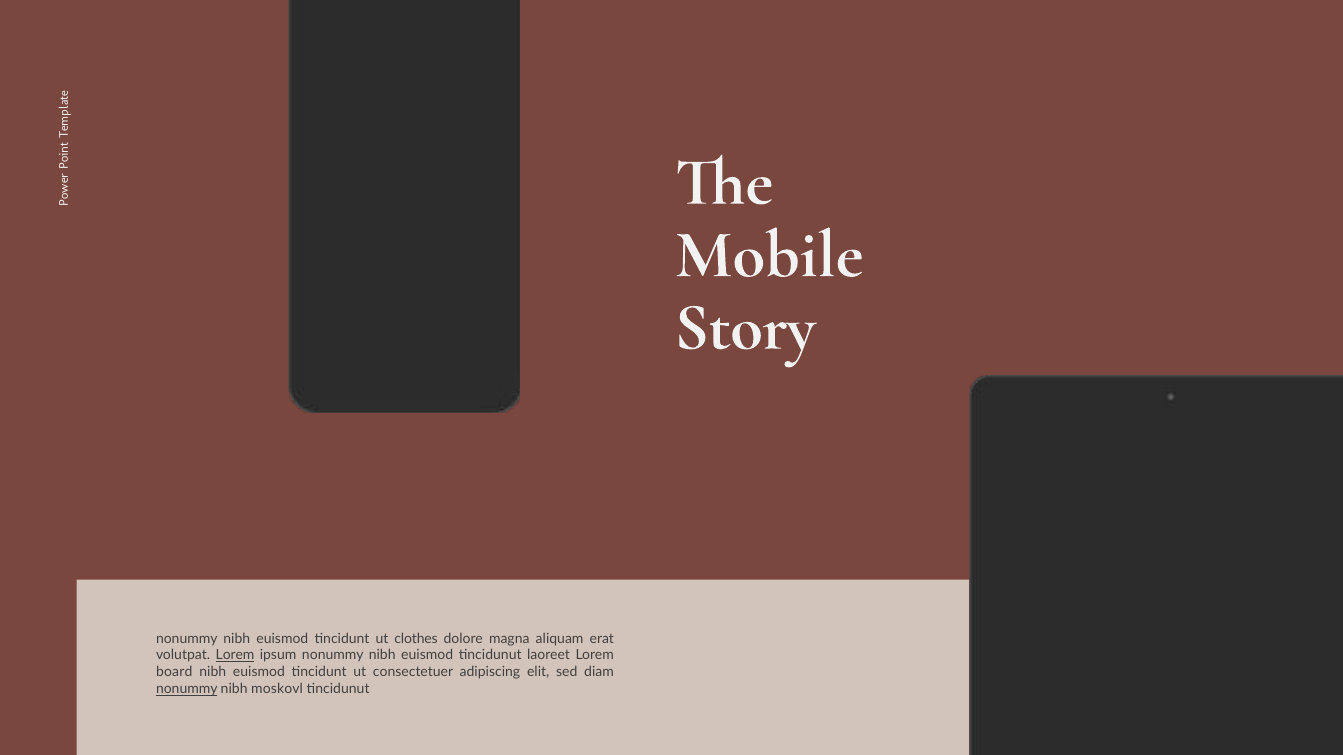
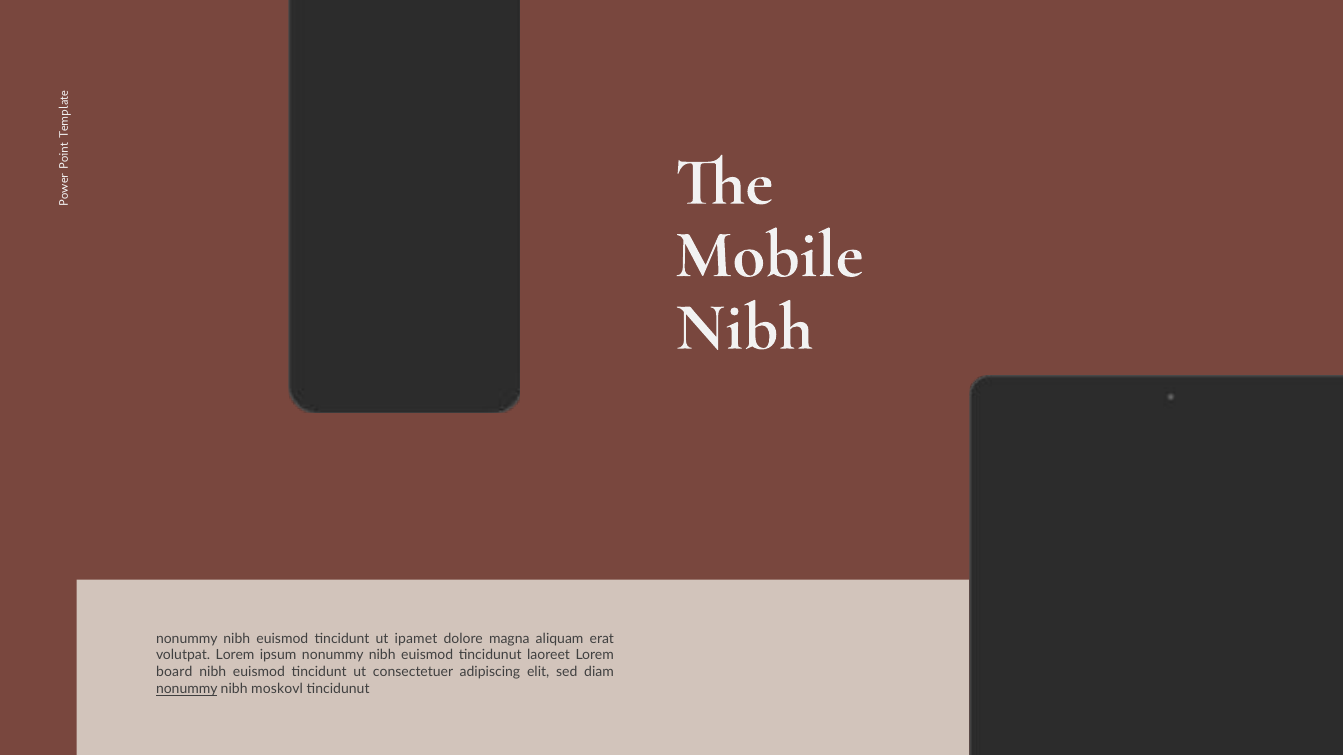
Story at (745, 327): Story -> Nibh
clothes: clothes -> ipamet
Lorem at (235, 656) underline: present -> none
